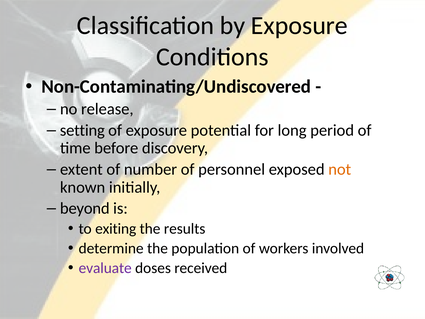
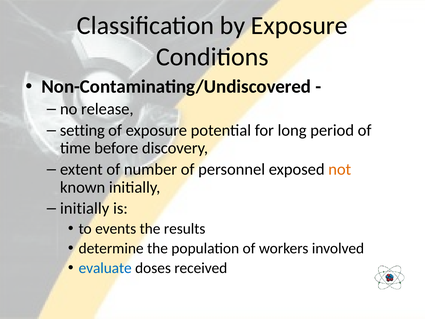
beyond at (85, 208): beyond -> initially
exiting: exiting -> events
evaluate colour: purple -> blue
